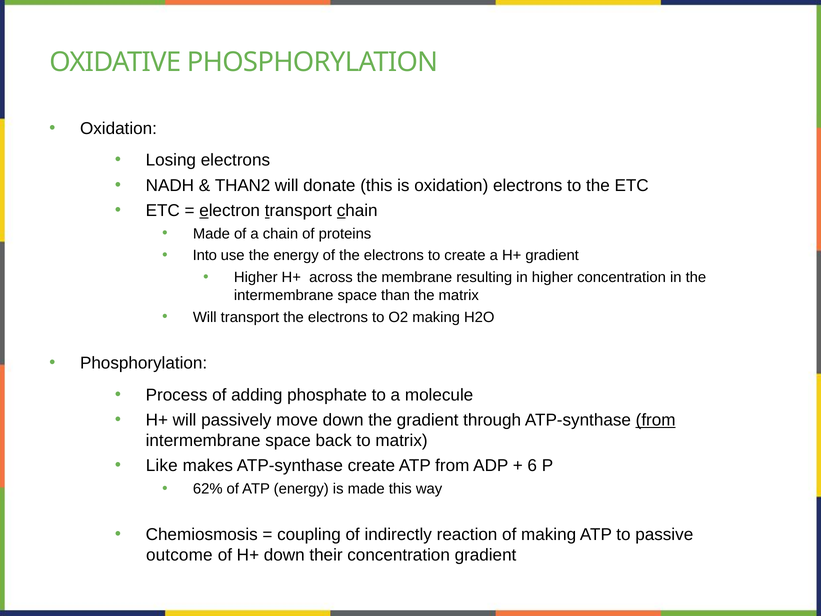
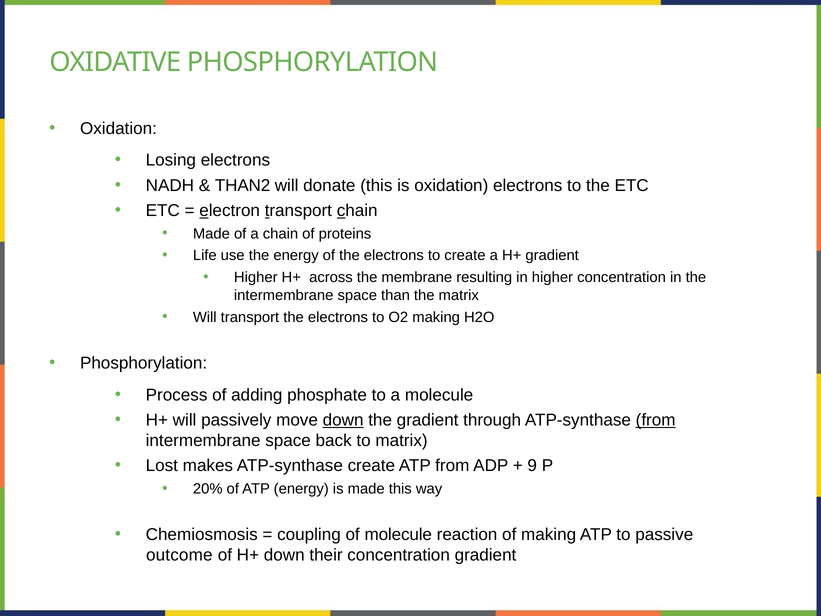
Into: Into -> Life
down at (343, 420) underline: none -> present
Like: Like -> Lost
6: 6 -> 9
62%: 62% -> 20%
of indirectly: indirectly -> molecule
